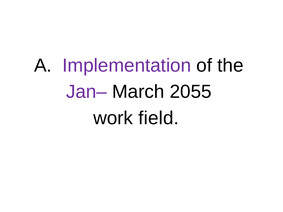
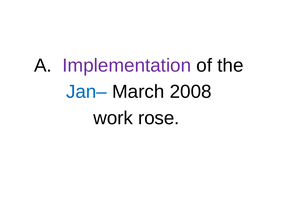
Jan– colour: purple -> blue
2055: 2055 -> 2008
field: field -> rose
